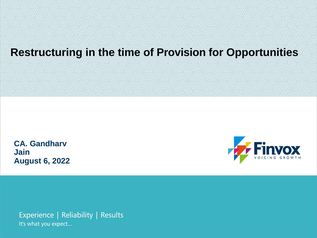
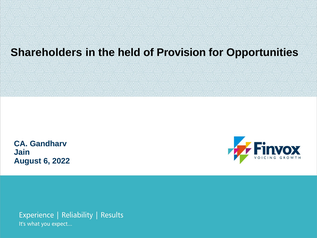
Restructuring: Restructuring -> Shareholders
time: time -> held
